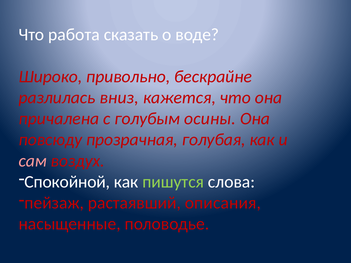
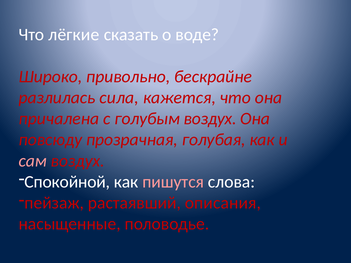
работа: работа -> лёгкие
вниз: вниз -> сила
голубым осины: осины -> воздух
пишутся colour: light green -> pink
